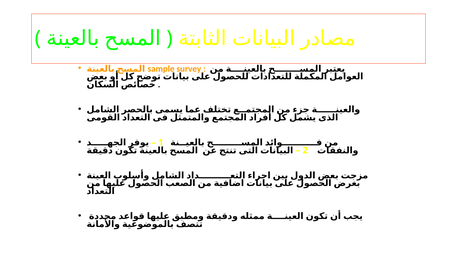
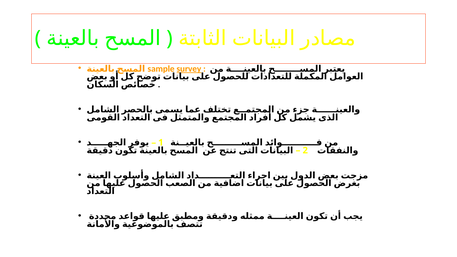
survey underline: none -> present
